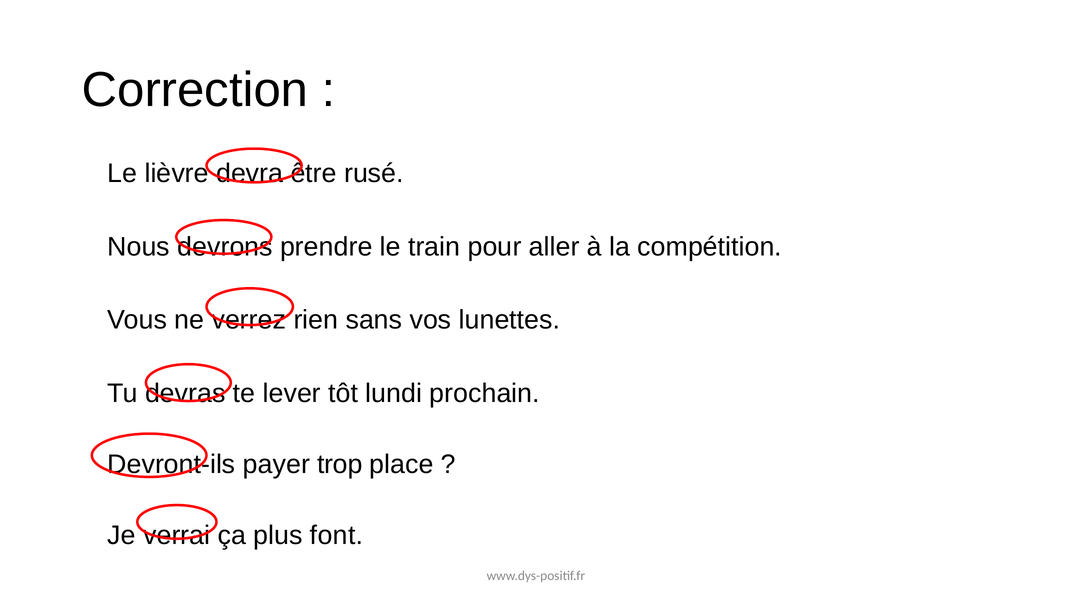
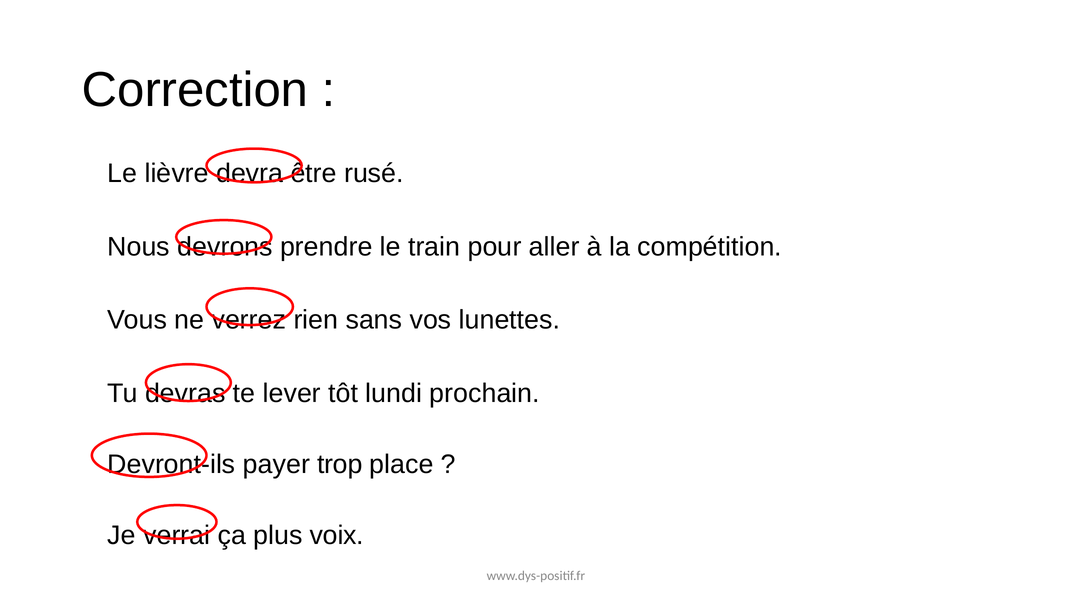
font: font -> voix
